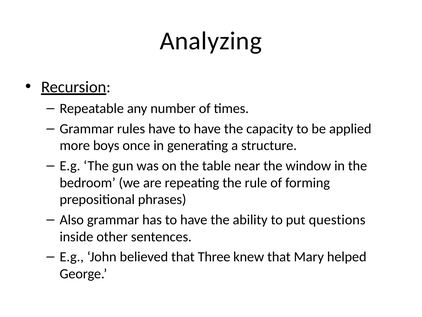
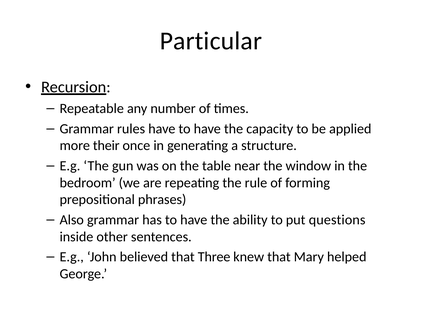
Analyzing: Analyzing -> Particular
boys: boys -> their
